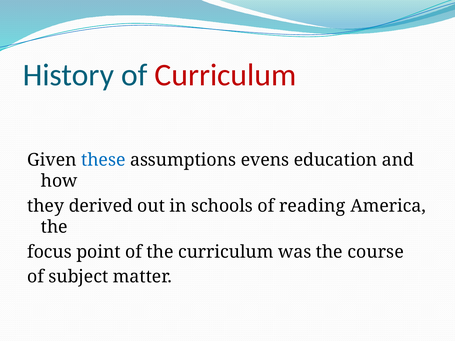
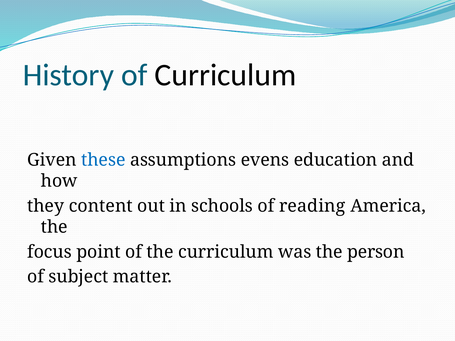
Curriculum at (225, 75) colour: red -> black
derived: derived -> content
course: course -> person
